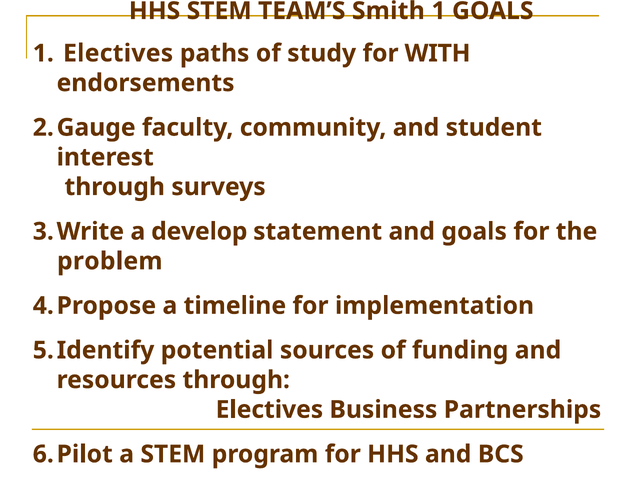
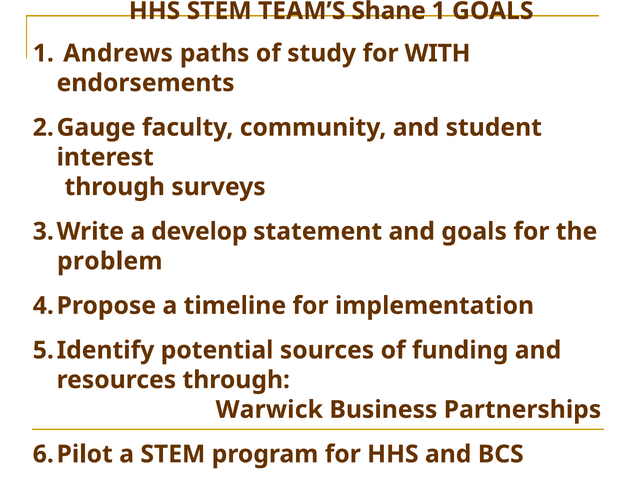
Smith: Smith -> Shane
1 Electives: Electives -> Andrews
Electives at (269, 410): Electives -> Warwick
